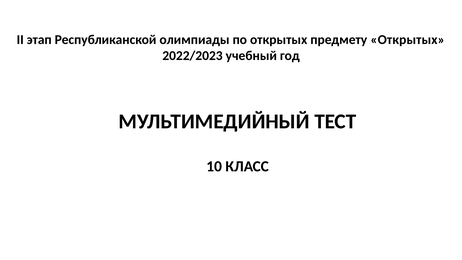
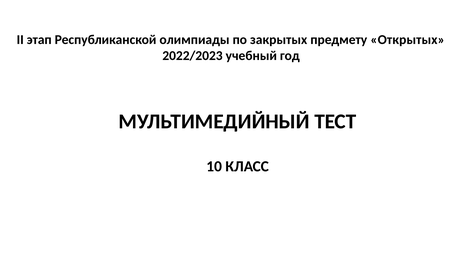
по открытых: открытых -> закрытых
